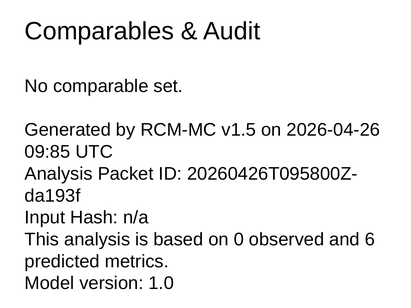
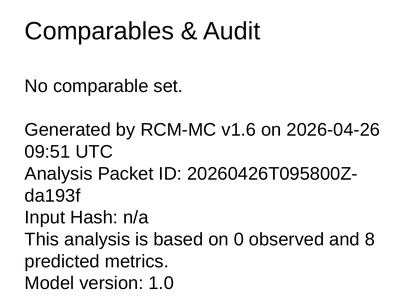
v1.5: v1.5 -> v1.6
09:85: 09:85 -> 09:51
6: 6 -> 8
